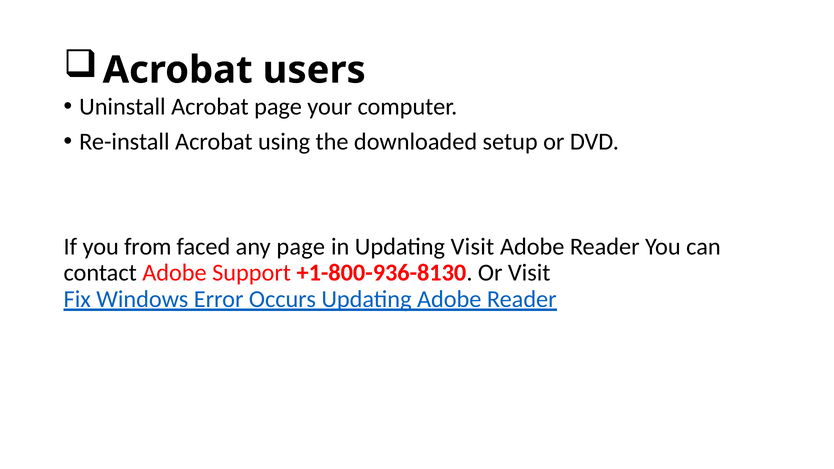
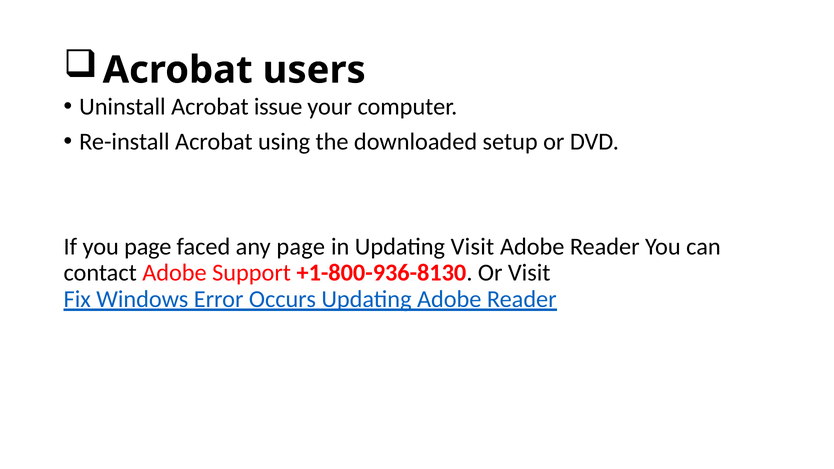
Acrobat page: page -> issue
you from: from -> page
